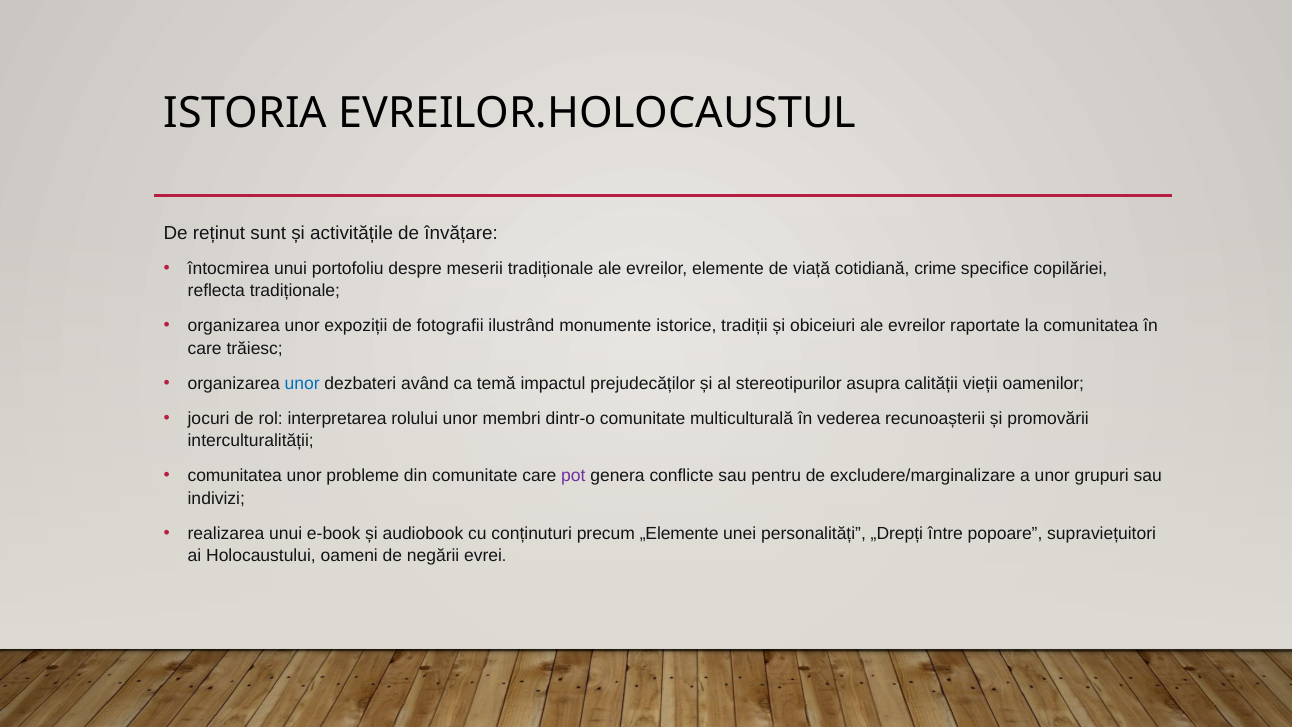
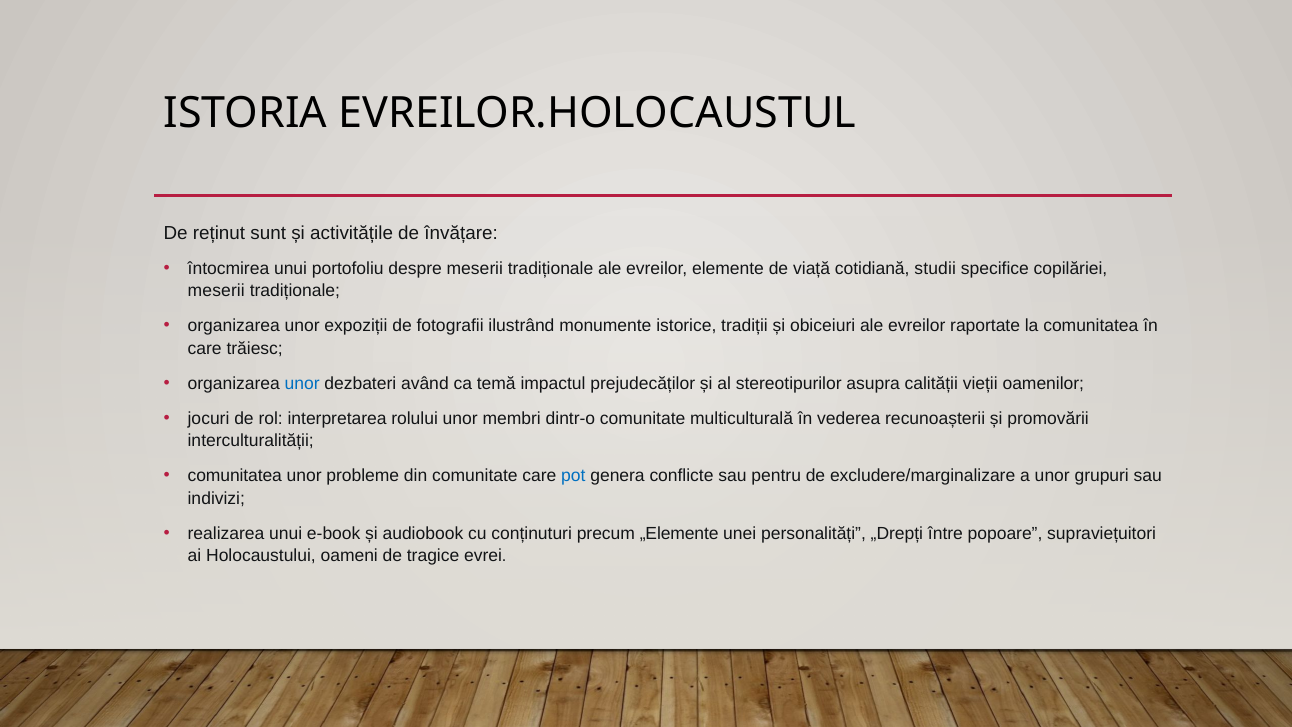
crime: crime -> studii
reflecta at (216, 291): reflecta -> meserii
pot colour: purple -> blue
negării: negării -> tragice
